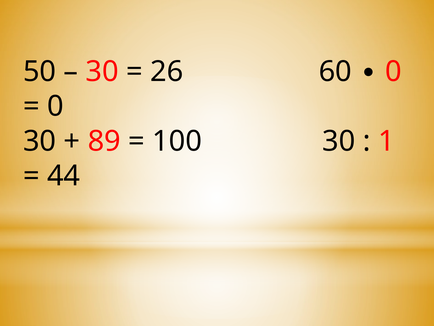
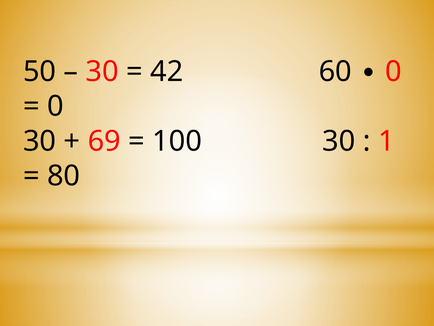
26: 26 -> 42
89: 89 -> 69
44: 44 -> 80
